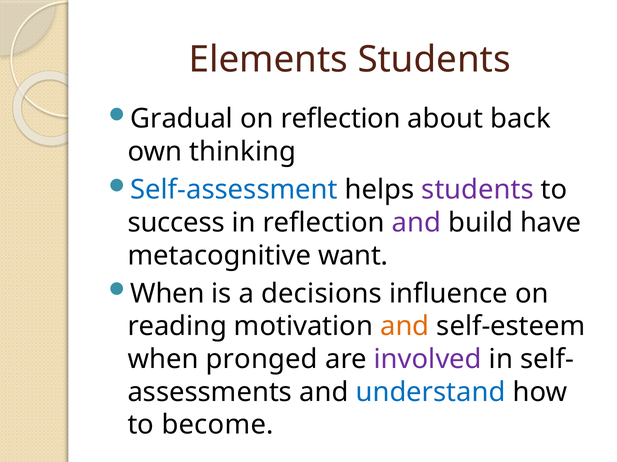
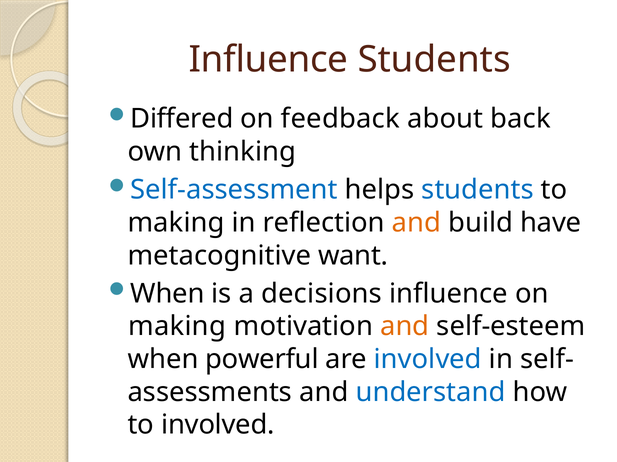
Elements at (268, 60): Elements -> Influence
Gradual: Gradual -> Differed
on reflection: reflection -> feedback
students at (478, 190) colour: purple -> blue
success at (176, 223): success -> making
and at (417, 223) colour: purple -> orange
reading at (177, 327): reading -> making
pronged: pronged -> powerful
involved at (428, 360) colour: purple -> blue
to become: become -> involved
